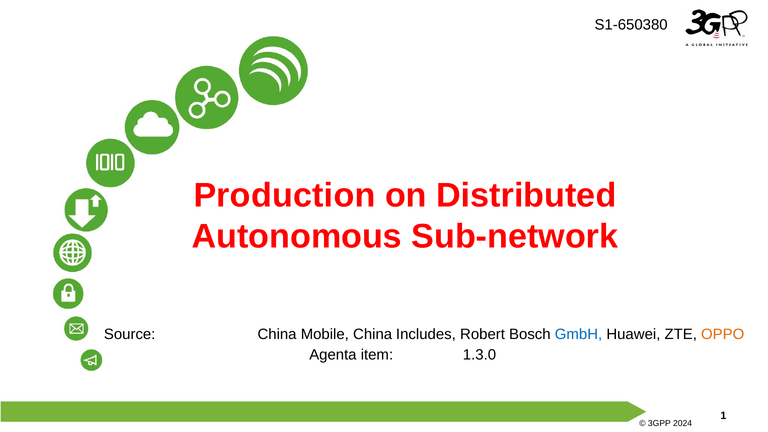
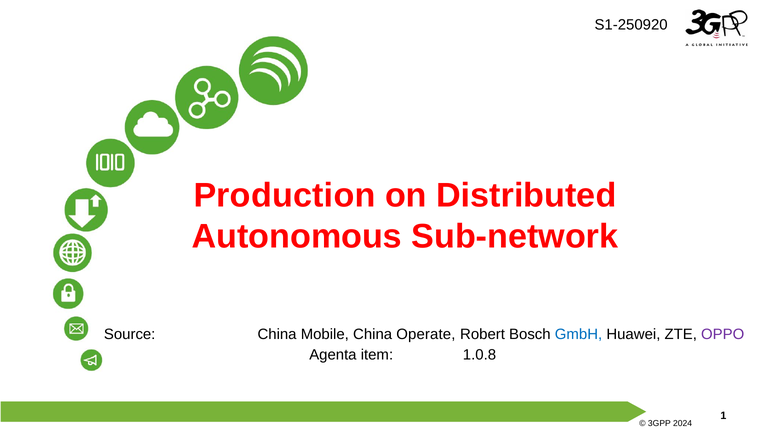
S1-650380: S1-650380 -> S1-250920
Includes: Includes -> Operate
OPPO colour: orange -> purple
1.3.0: 1.3.0 -> 1.0.8
